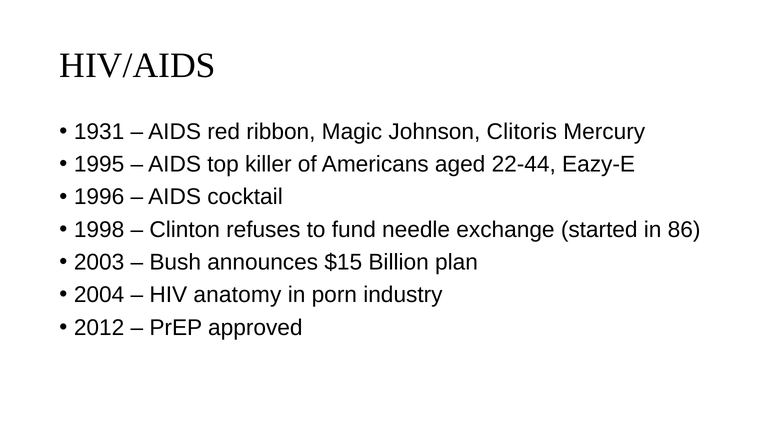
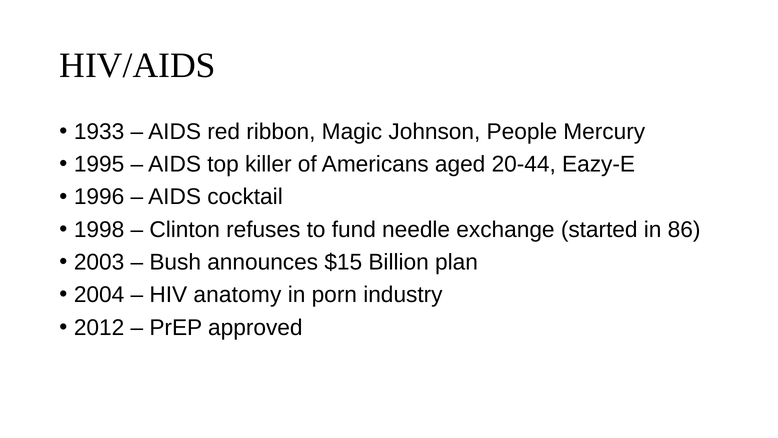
1931: 1931 -> 1933
Clitoris: Clitoris -> People
22-44: 22-44 -> 20-44
